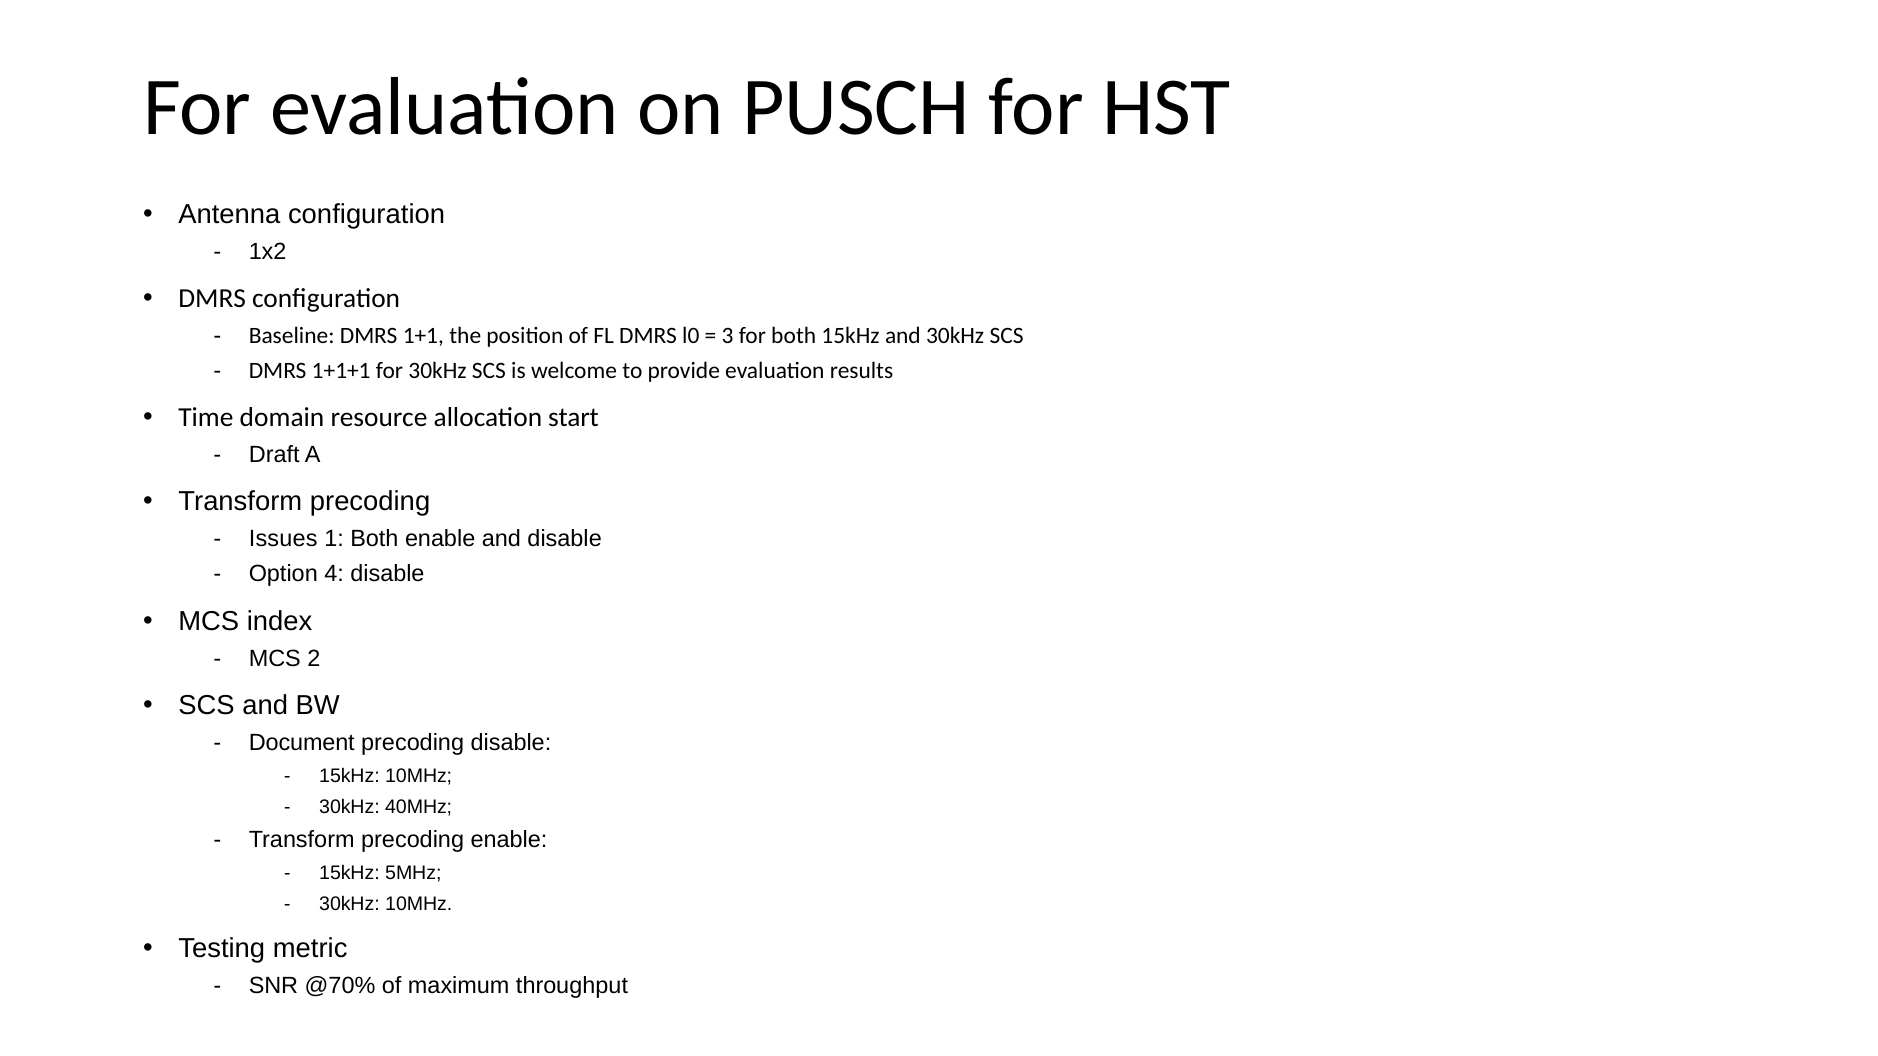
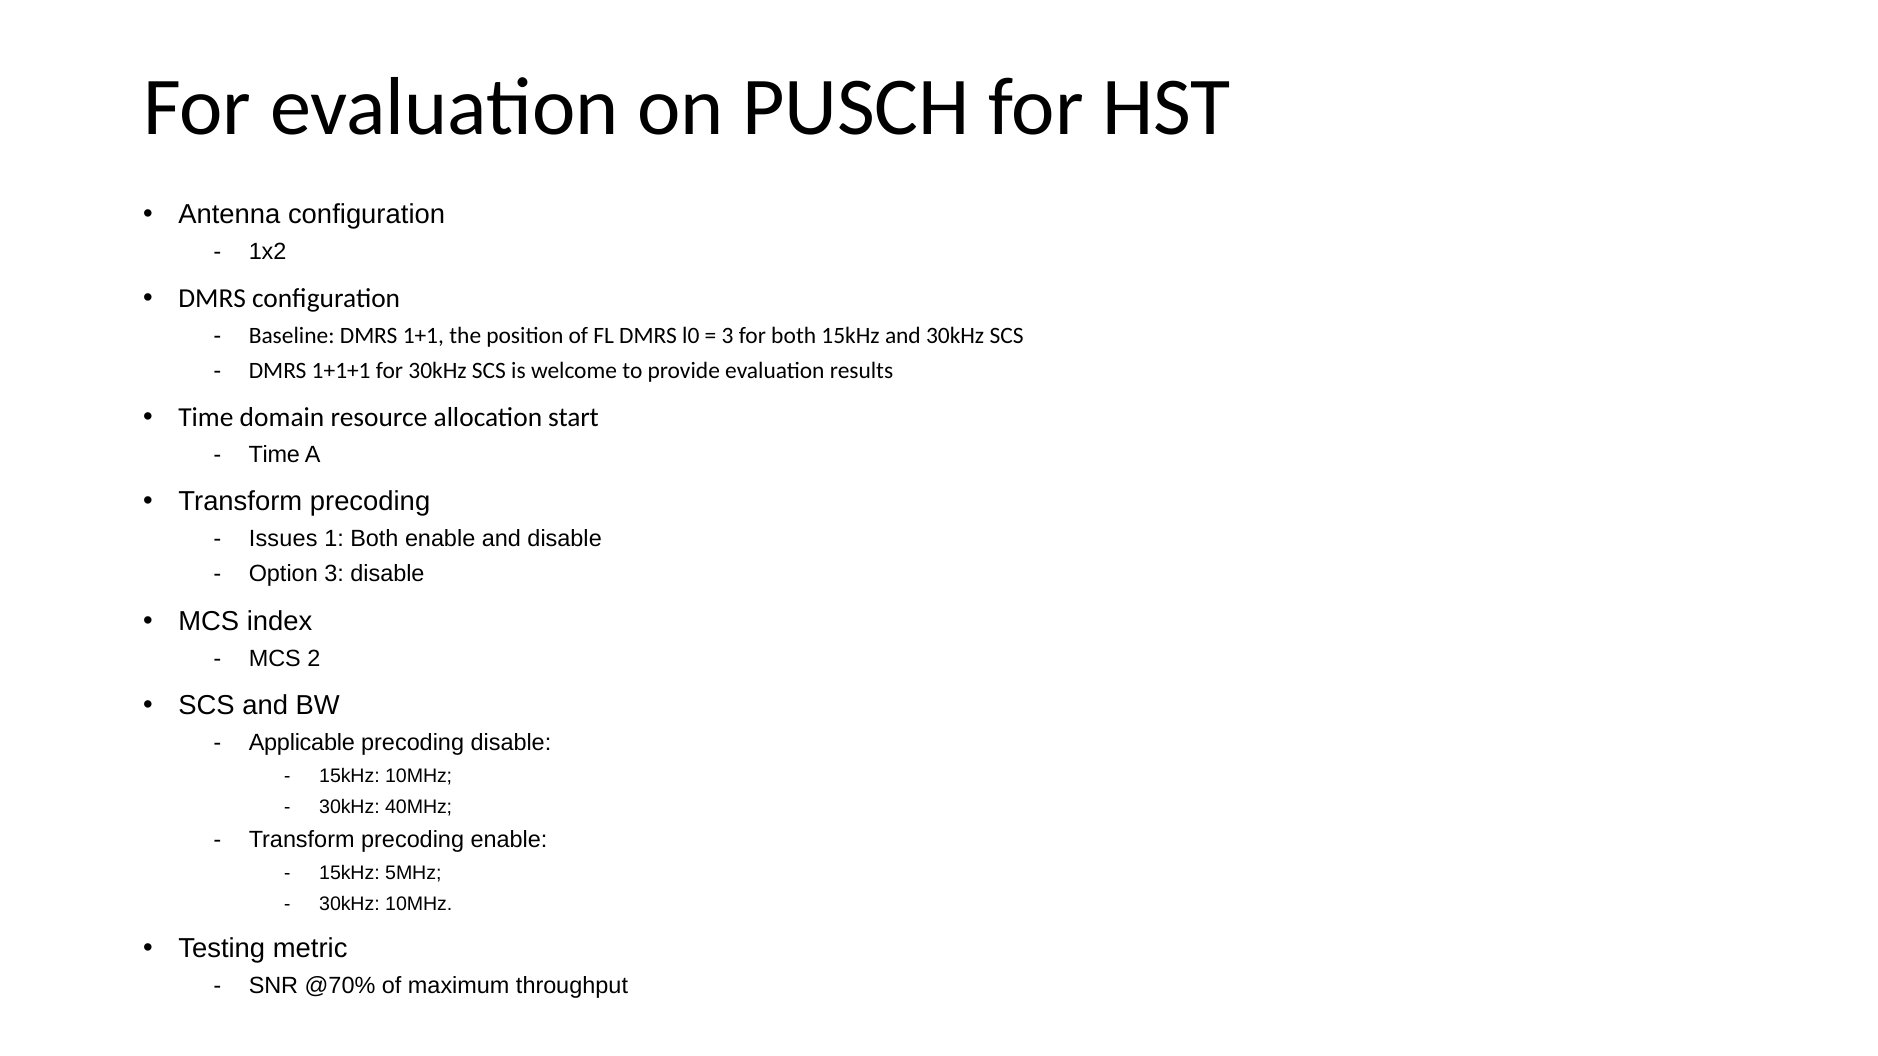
Draft at (274, 455): Draft -> Time
Option 4: 4 -> 3
Document: Document -> Applicable
